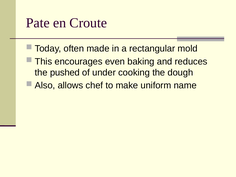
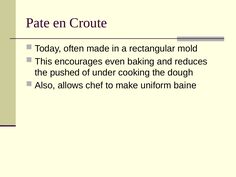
name: name -> baine
